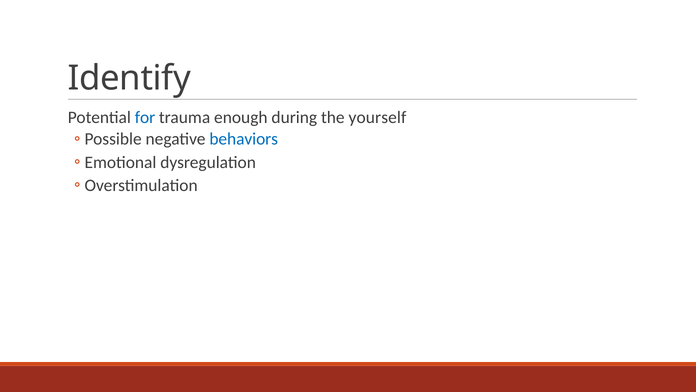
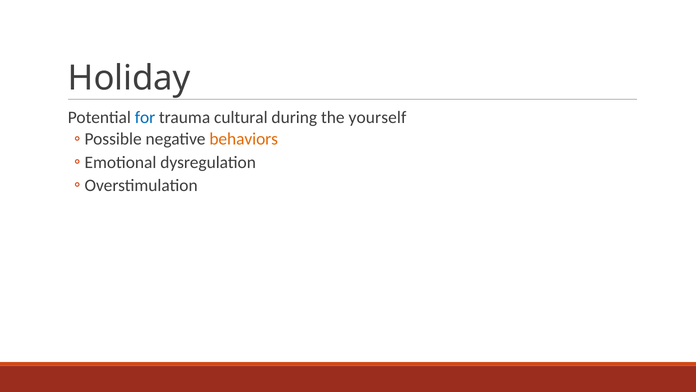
Identify: Identify -> Holiday
enough: enough -> cultural
behaviors colour: blue -> orange
